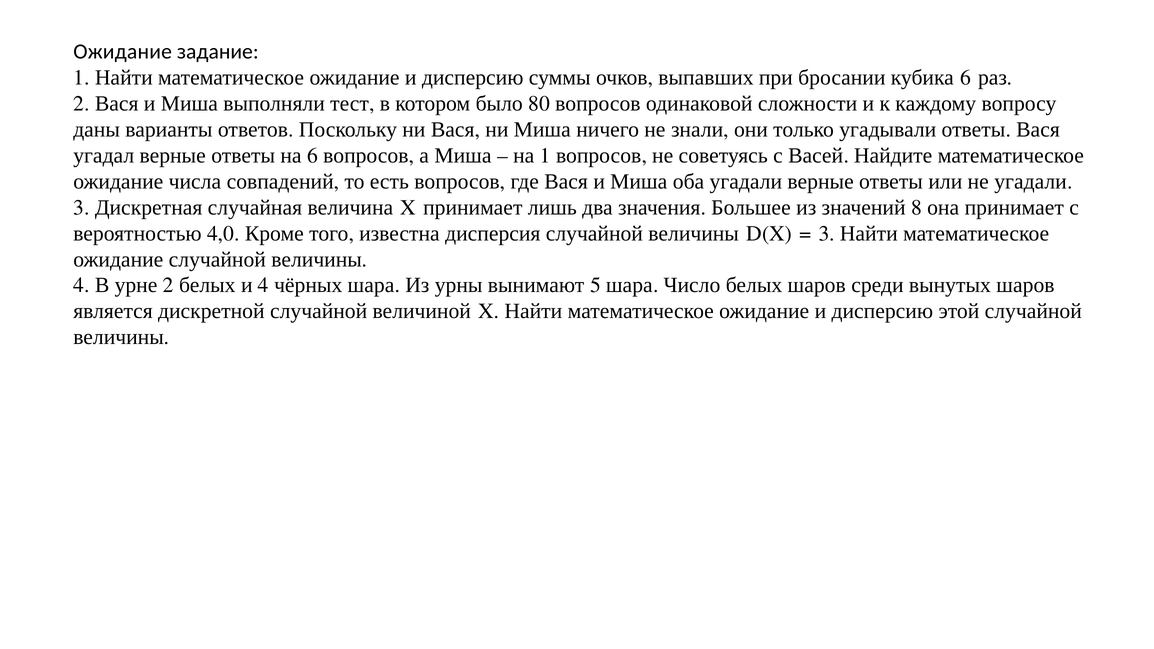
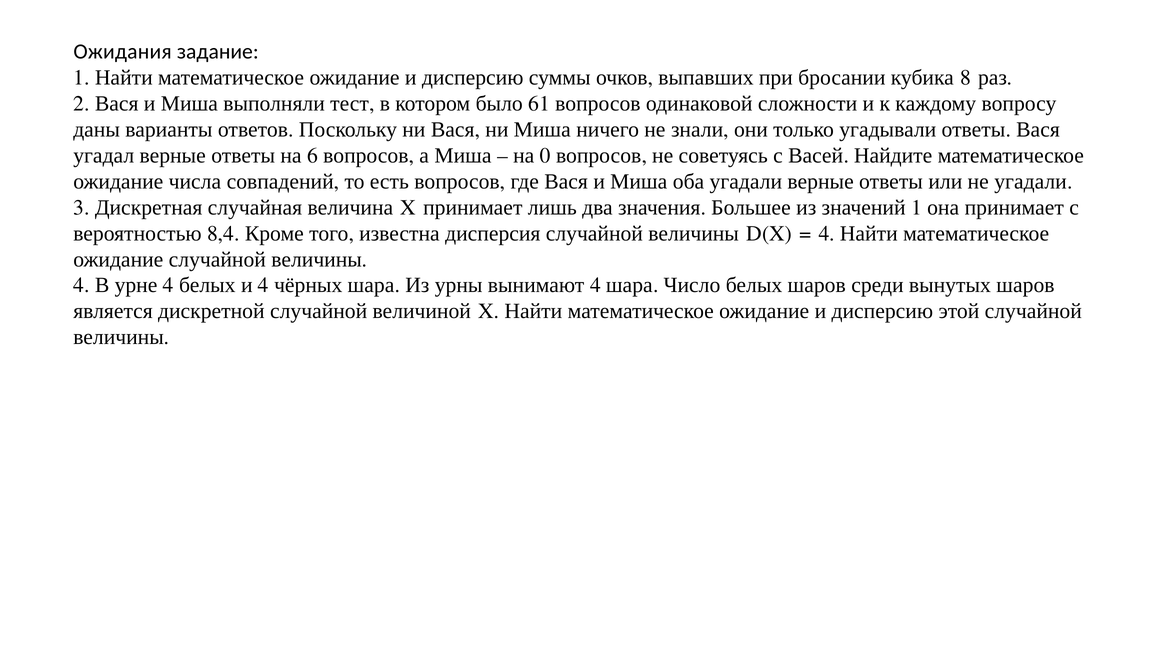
Ожидание: Ожидание -> Ожидания
6 at (966, 78): 6 -> 8
80: 80 -> 61
1 at (545, 156): 1 -> 0
8 at (917, 207): 8 -> 1
4,0: 4,0 -> 8,4
3 at (827, 233): 3 -> 4
2 at (168, 285): 2 -> 4
5 at (595, 285): 5 -> 4
